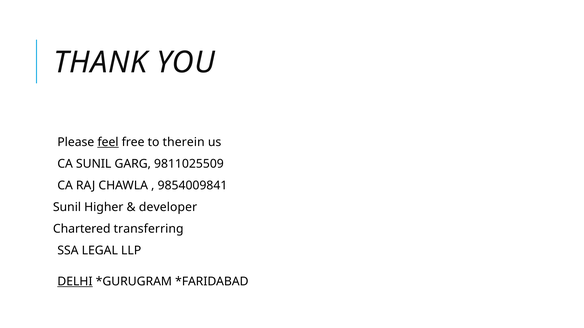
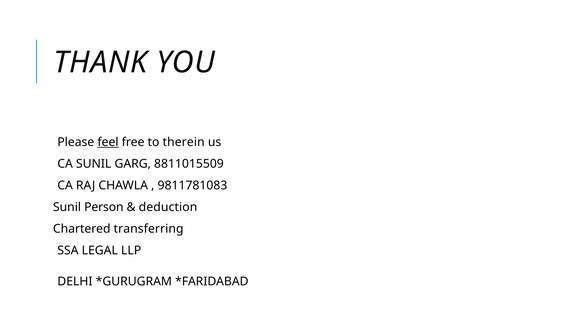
9811025509: 9811025509 -> 8811015509
9854009841: 9854009841 -> 9811781083
Higher: Higher -> Person
developer: developer -> deduction
DELHI underline: present -> none
